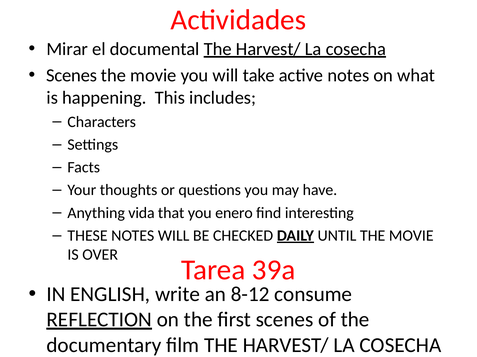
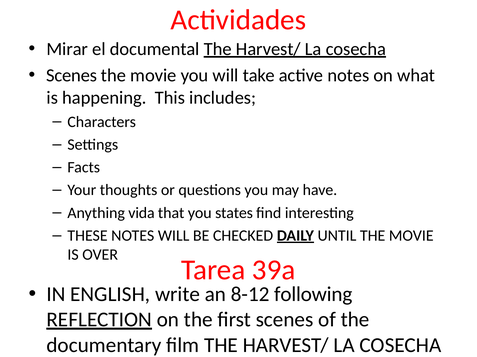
enero: enero -> states
consume: consume -> following
